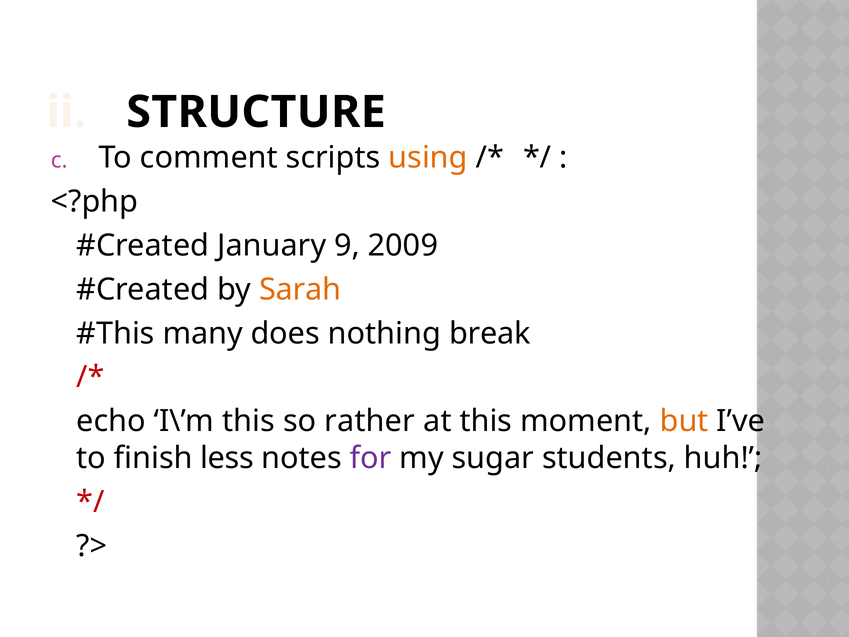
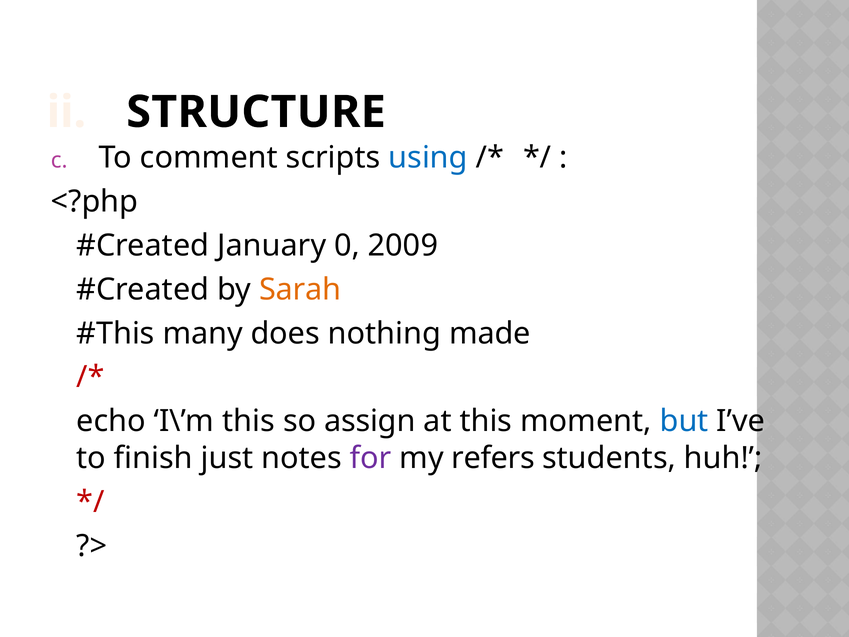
using colour: orange -> blue
9: 9 -> 0
break: break -> made
rather: rather -> assign
but colour: orange -> blue
less: less -> just
sugar: sugar -> refers
